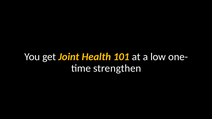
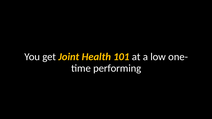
strengthen: strengthen -> performing
